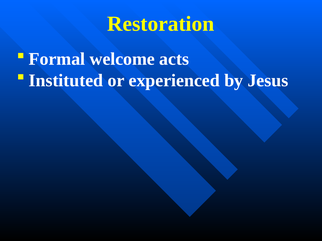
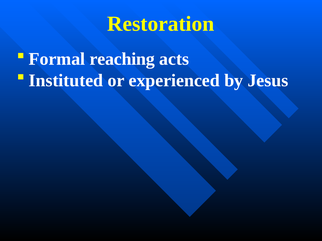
welcome: welcome -> reaching
